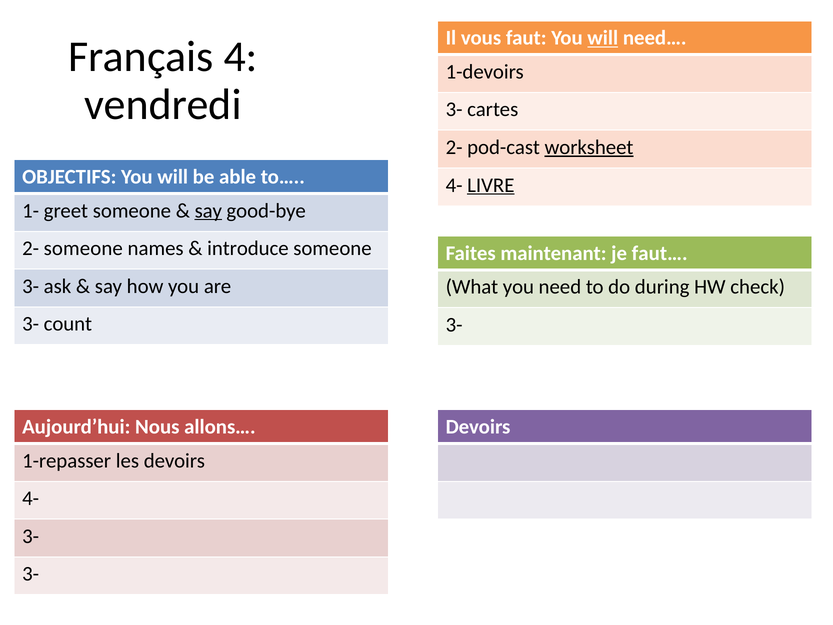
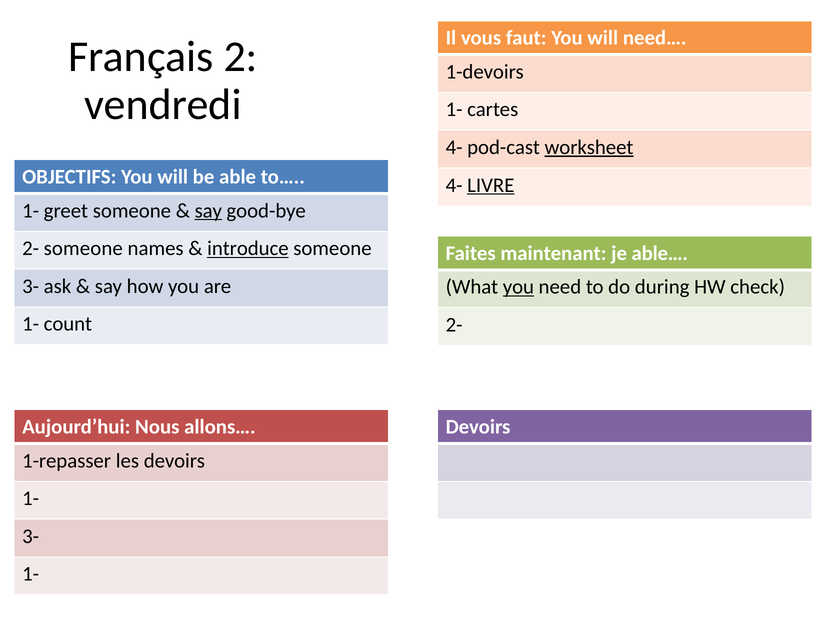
will at (603, 38) underline: present -> none
4: 4 -> 2
3- at (454, 110): 3- -> 1-
2- at (454, 147): 2- -> 4-
introduce underline: none -> present
faut…: faut… -> able…
you at (518, 287) underline: none -> present
3- at (31, 324): 3- -> 1-
3- at (454, 325): 3- -> 2-
4- at (31, 498): 4- -> 1-
3- at (31, 574): 3- -> 1-
